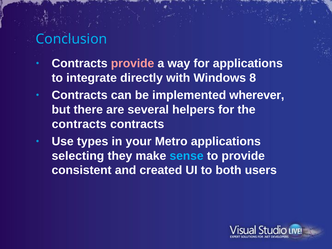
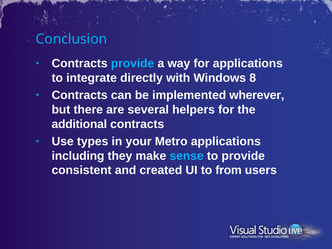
provide at (133, 64) colour: pink -> light blue
contracts at (79, 124): contracts -> additional
selecting: selecting -> including
both: both -> from
